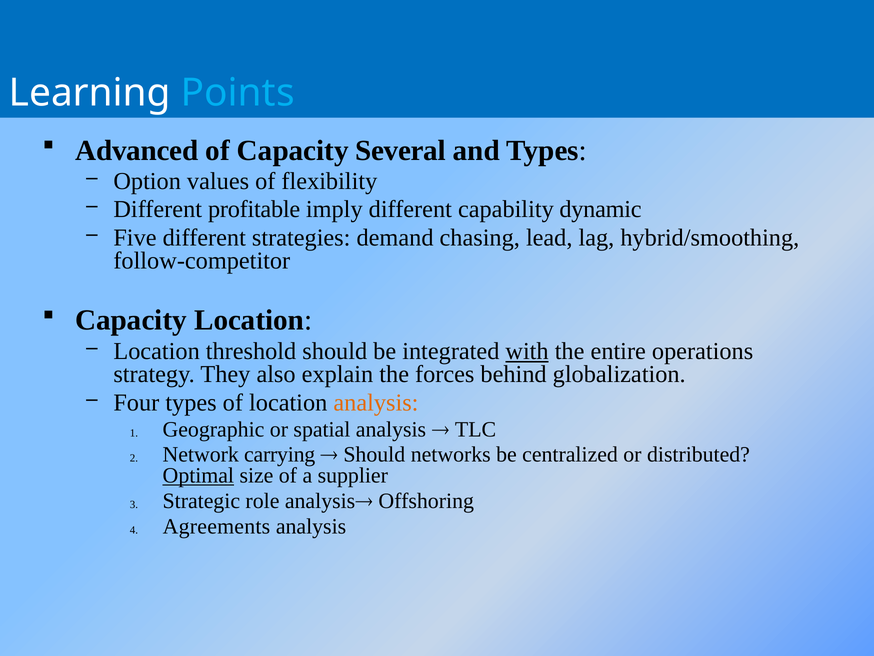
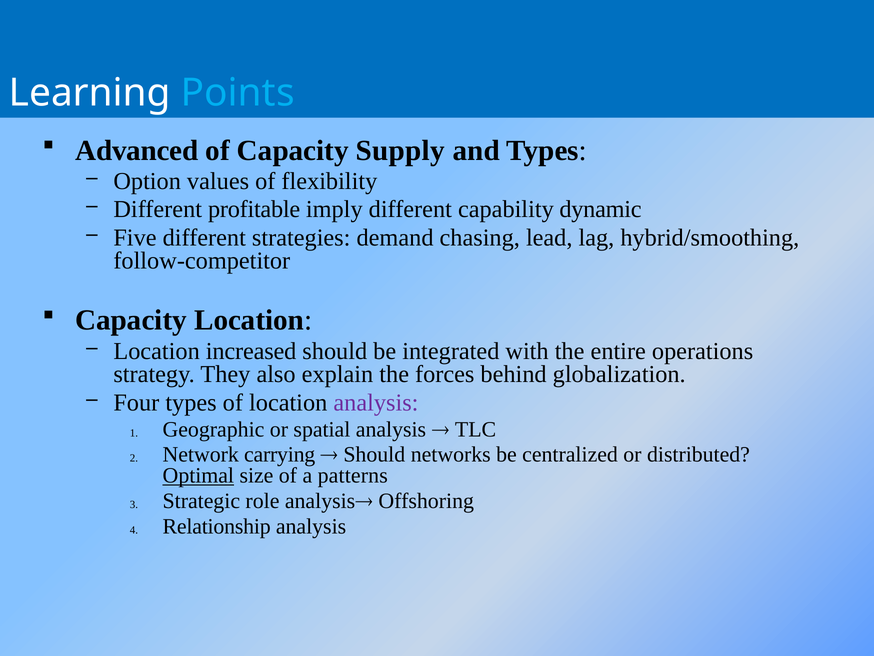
Several: Several -> Supply
threshold: threshold -> increased
with underline: present -> none
analysis at (376, 402) colour: orange -> purple
supplier: supplier -> patterns
Agreements: Agreements -> Relationship
